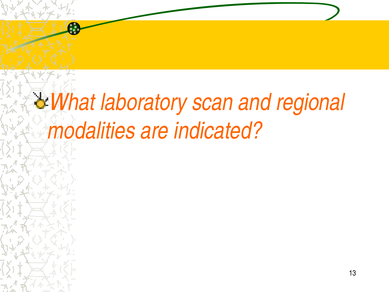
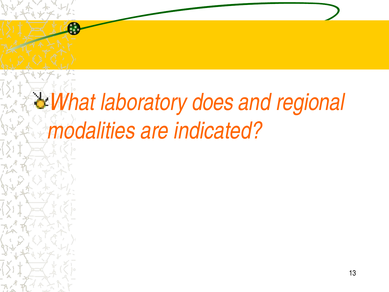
scan: scan -> does
